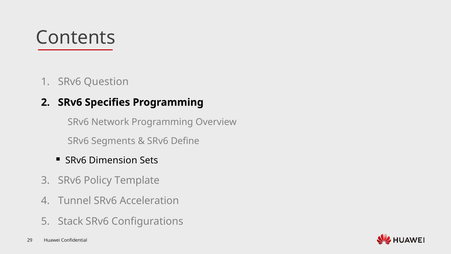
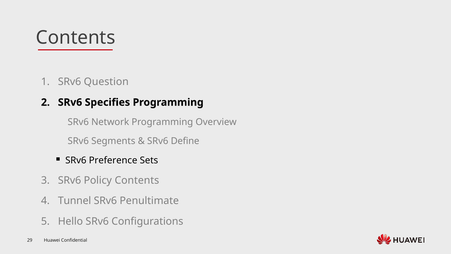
Dimension: Dimension -> Preference
Policy Template: Template -> Contents
Acceleration: Acceleration -> Penultimate
Stack: Stack -> Hello
